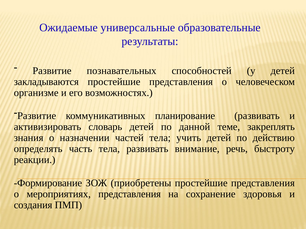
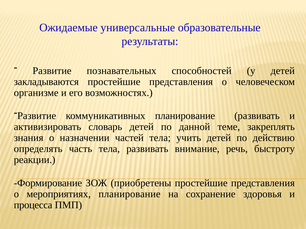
мероприятиях представления: представления -> планирование
создания: создания -> процесса
